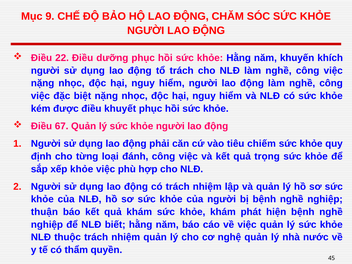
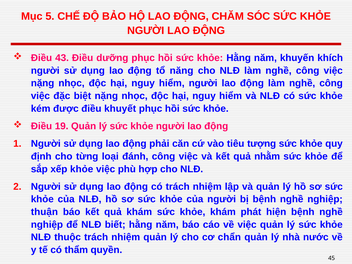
9: 9 -> 5
22: 22 -> 43
tổ trách: trách -> năng
67: 67 -> 19
chiếm: chiếm -> tượng
trọng: trọng -> nhằm
nghệ: nghệ -> chẩn
